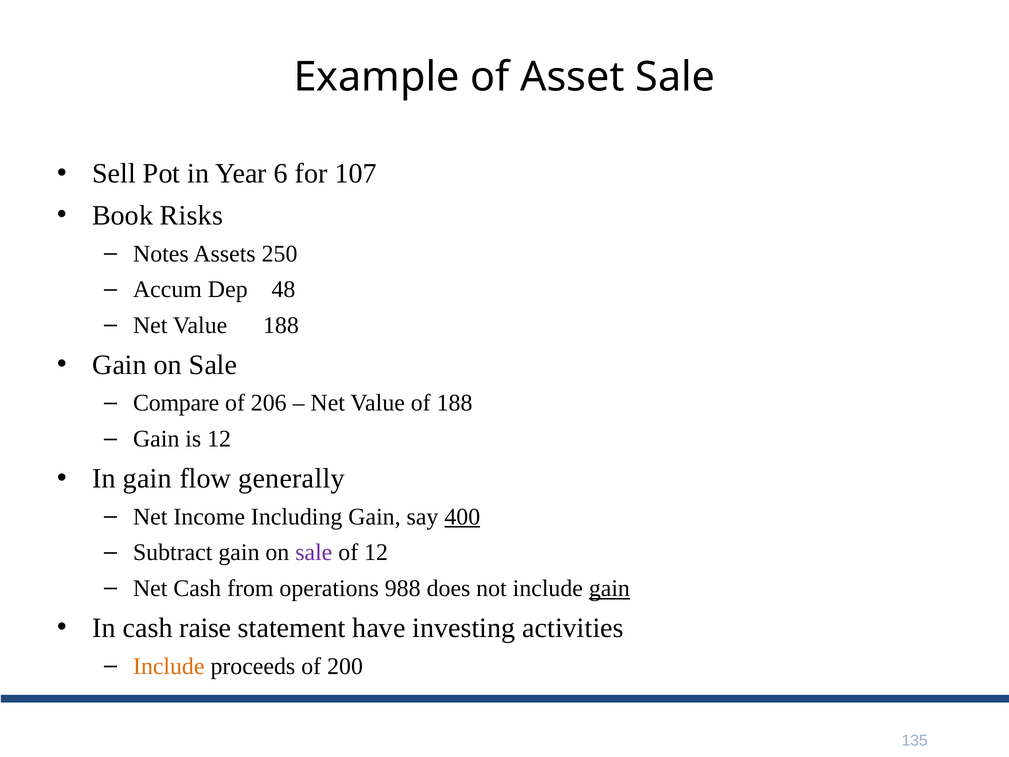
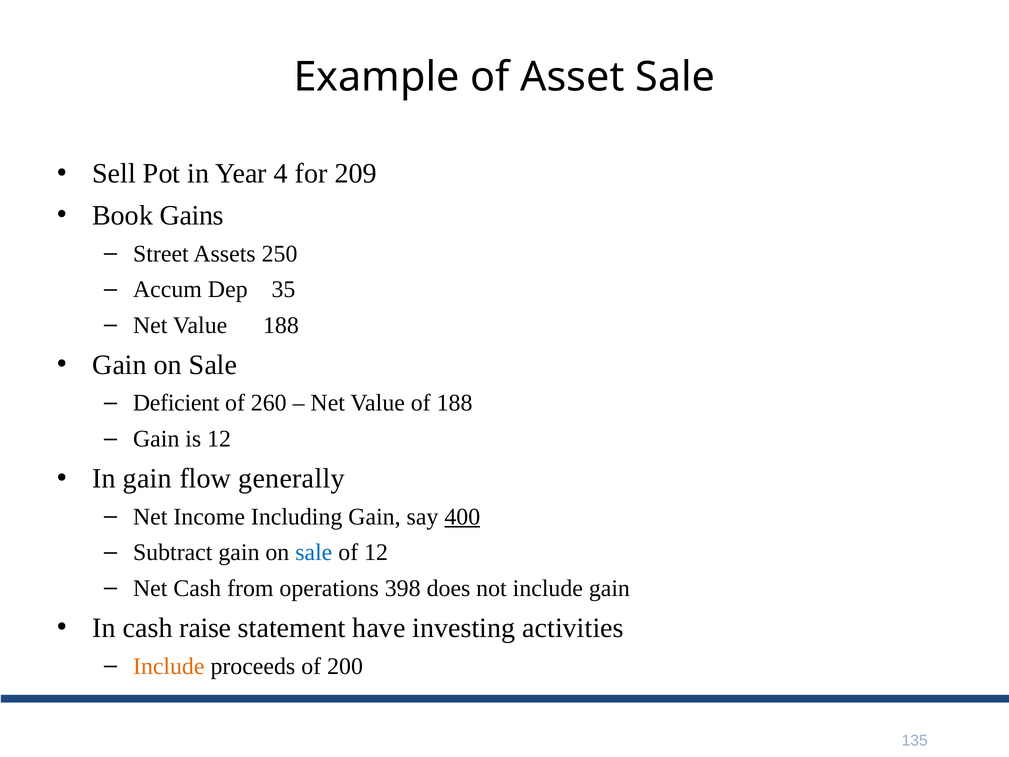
6: 6 -> 4
107: 107 -> 209
Risks: Risks -> Gains
Notes: Notes -> Street
48: 48 -> 35
Compare: Compare -> Deficient
206: 206 -> 260
sale at (314, 552) colour: purple -> blue
988: 988 -> 398
gain at (609, 588) underline: present -> none
